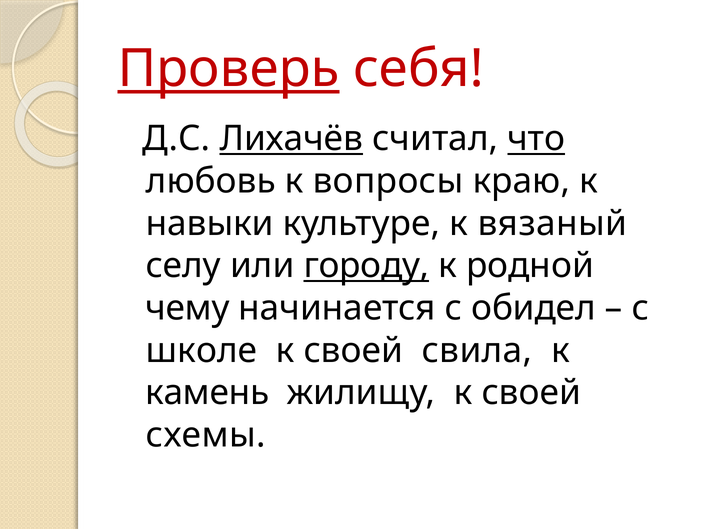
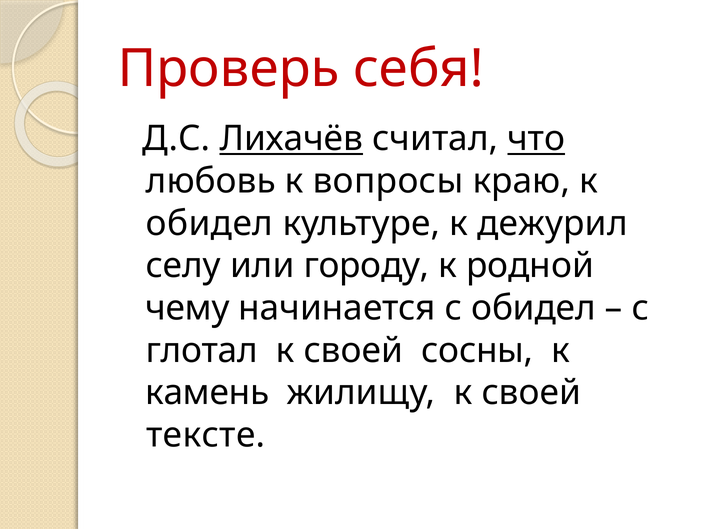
Проверь underline: present -> none
навыки at (210, 223): навыки -> обидел
вязаный: вязаный -> дежурил
городу underline: present -> none
школе: школе -> глотал
свила: свила -> сосны
схемы: схемы -> тексте
